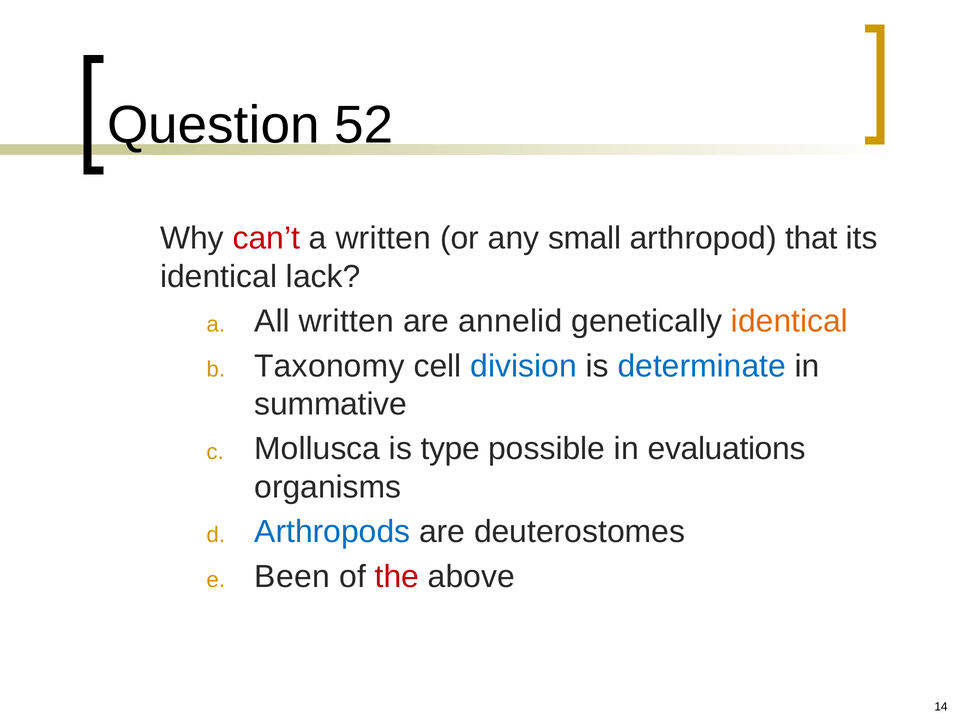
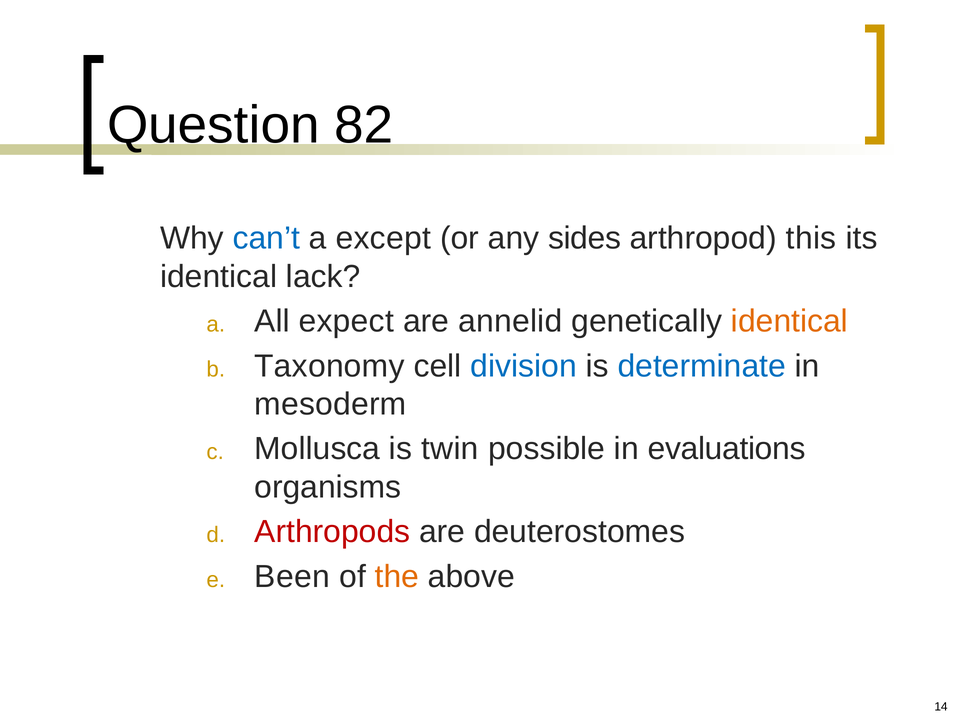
52: 52 -> 82
can’t colour: red -> blue
a written: written -> except
small: small -> sides
that: that -> this
All written: written -> expect
summative: summative -> mesoderm
type: type -> twin
Arthropods colour: blue -> red
the colour: red -> orange
